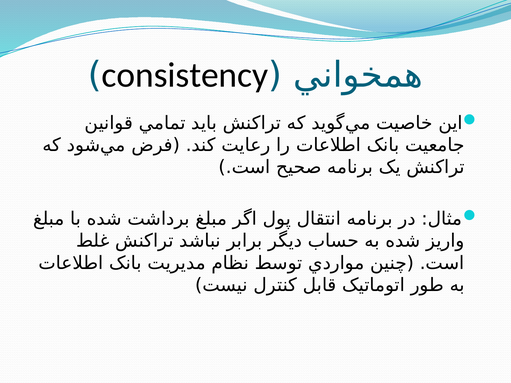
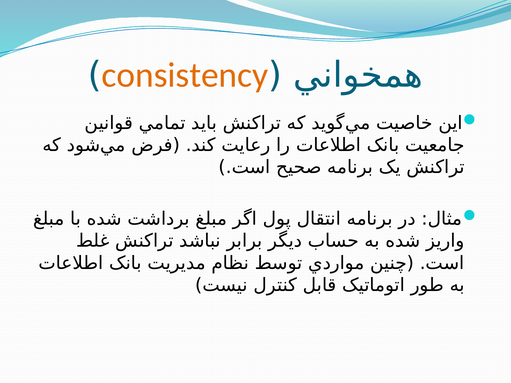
consistency colour: black -> orange
